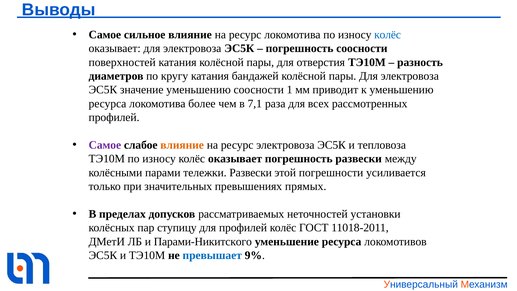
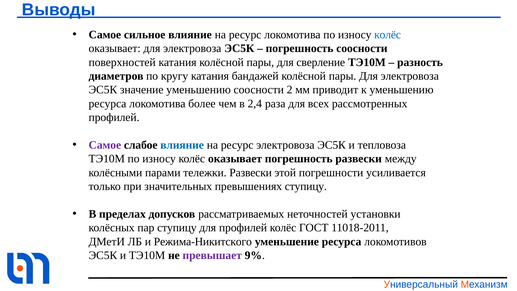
отверстия: отверстия -> сверление
1: 1 -> 2
7,1: 7,1 -> 2,4
влияние at (182, 145) colour: orange -> blue
превышениях прямых: прямых -> ступицу
Парами-Никитского: Парами-Никитского -> Режима-Никитского
превышает colour: blue -> purple
